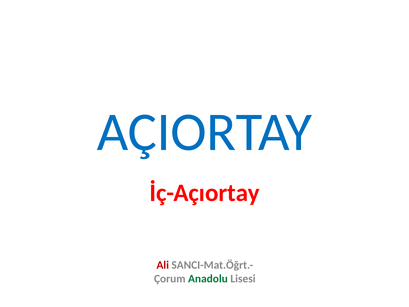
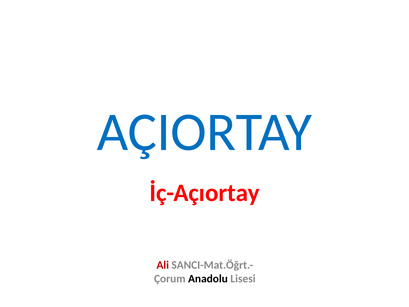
Anadolu colour: green -> black
